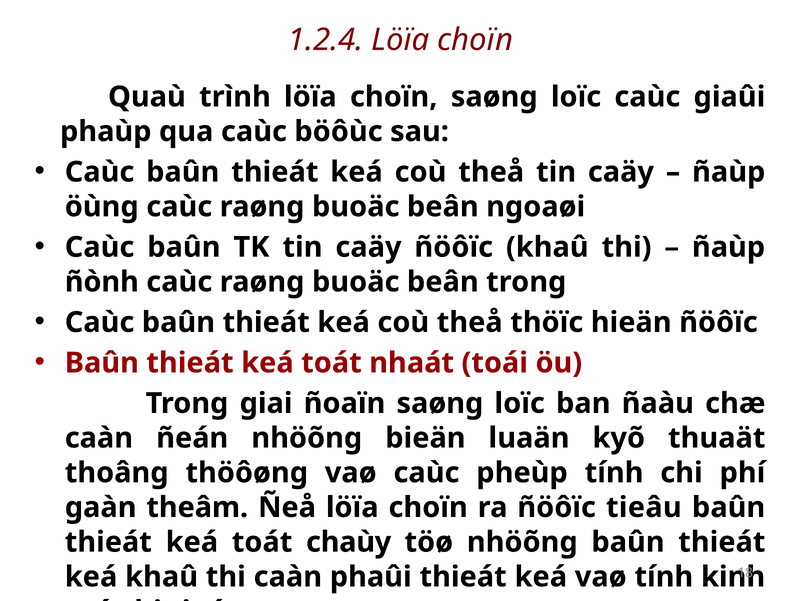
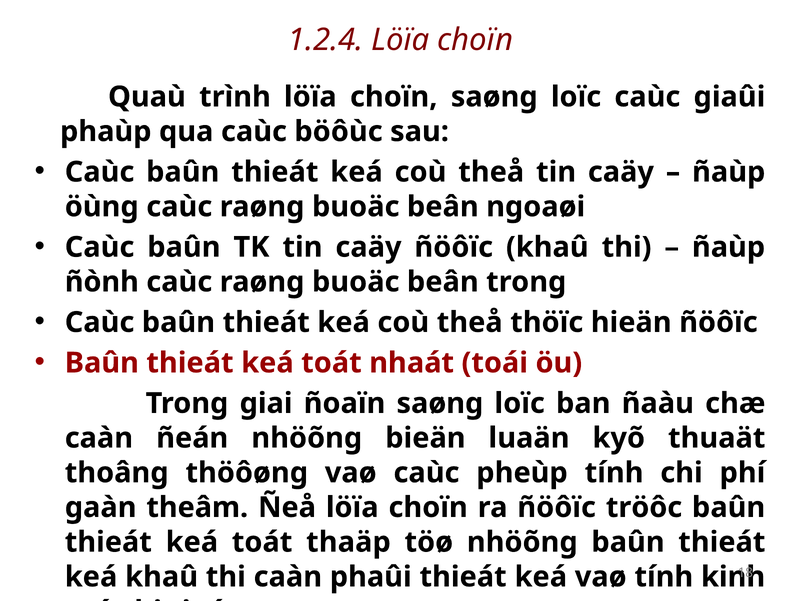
tieâu: tieâu -> tröôc
chaùy: chaùy -> thaäp
